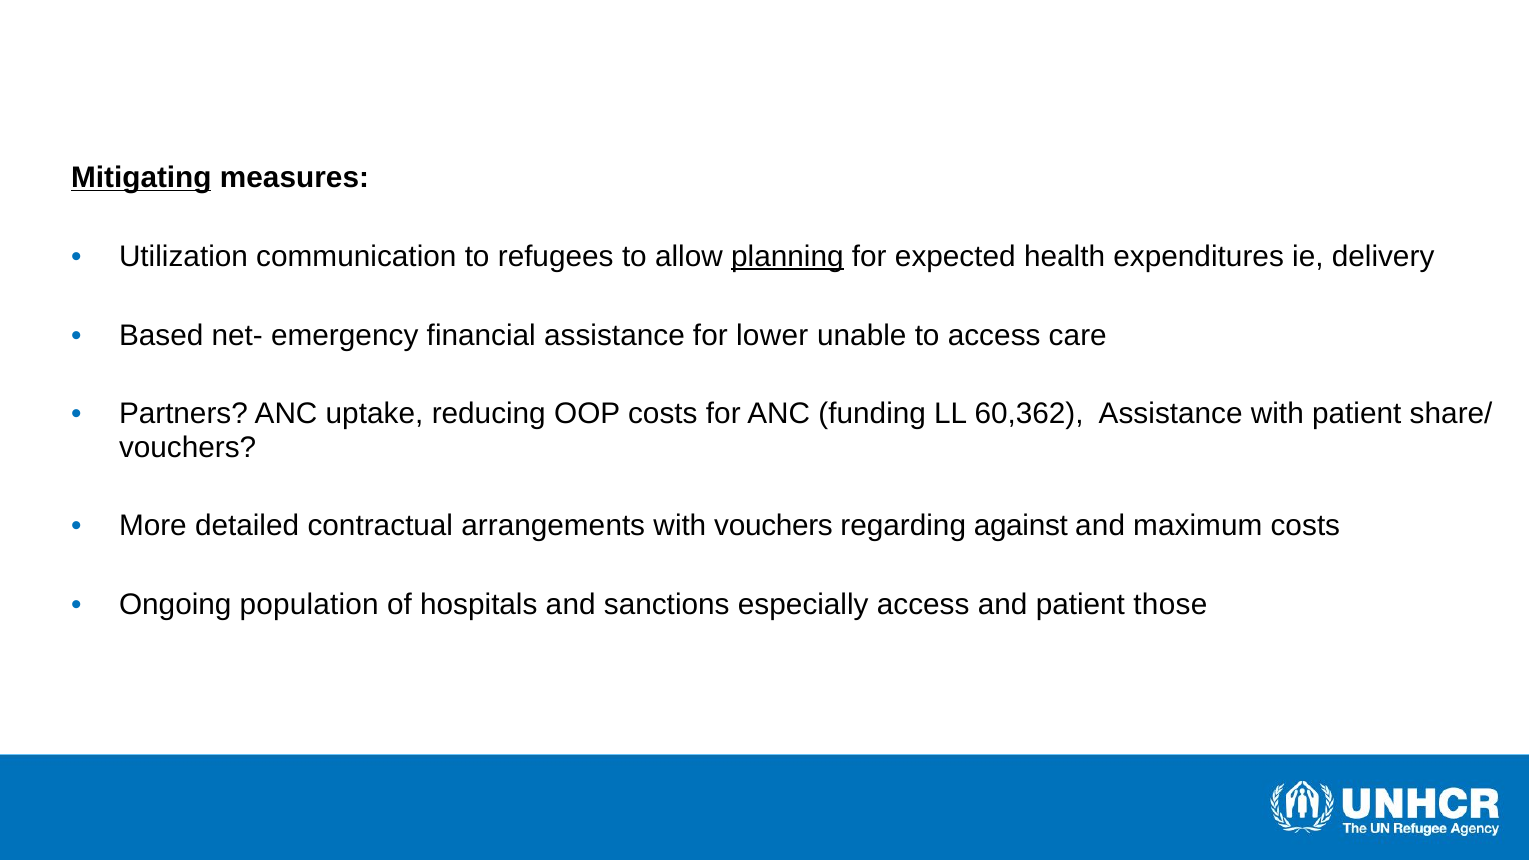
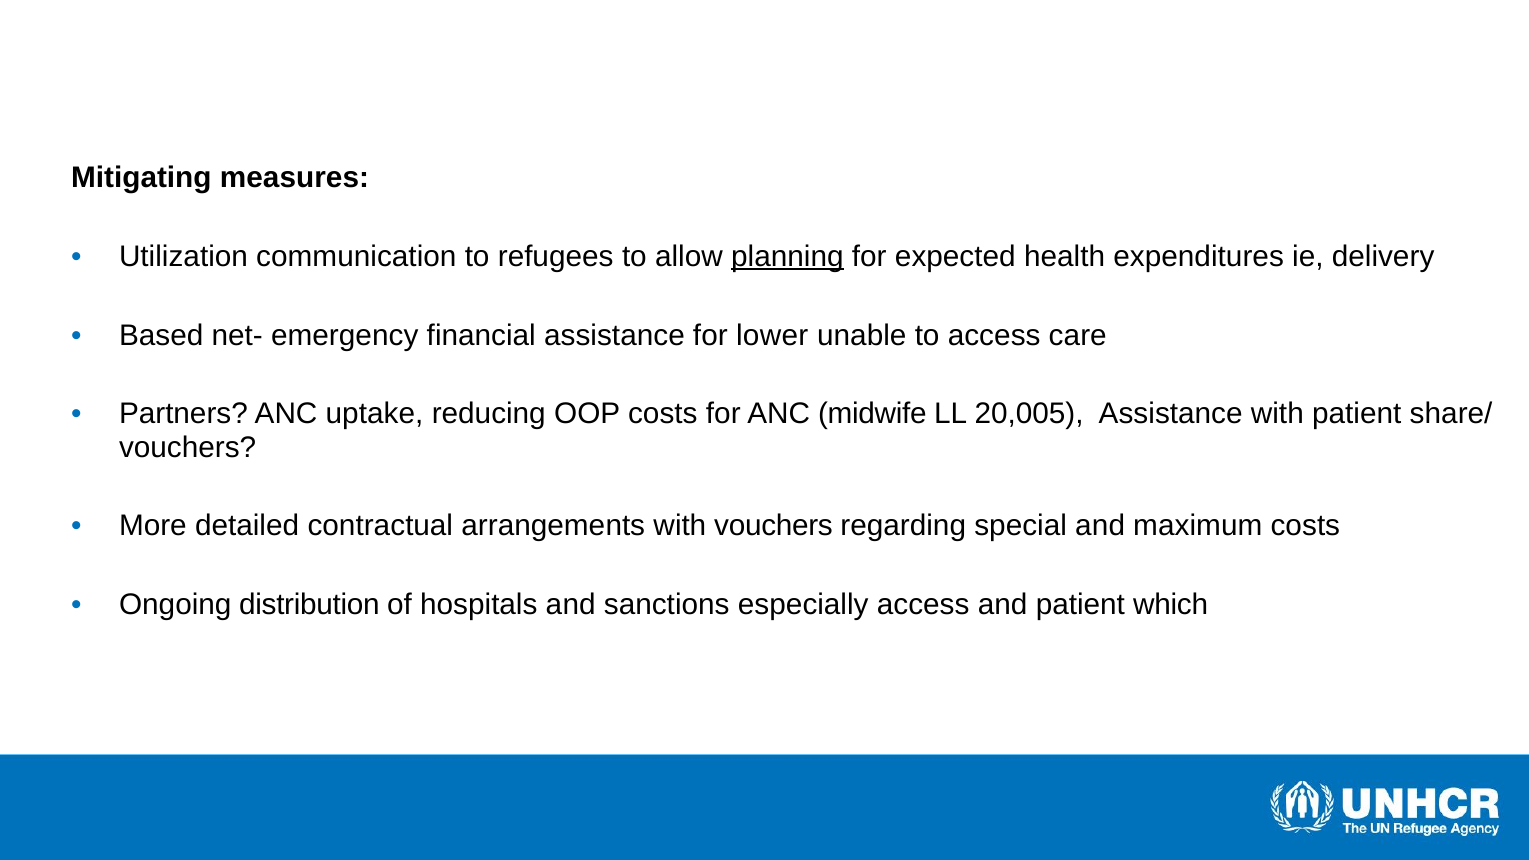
Mitigating underline: present -> none
funding: funding -> midwife
60,362: 60,362 -> 20,005
against: against -> special
population: population -> distribution
those: those -> which
